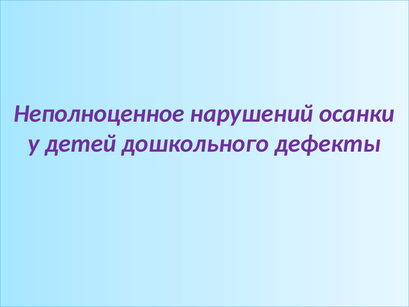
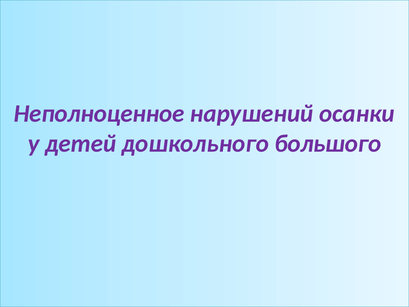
дефекты: дефекты -> большого
